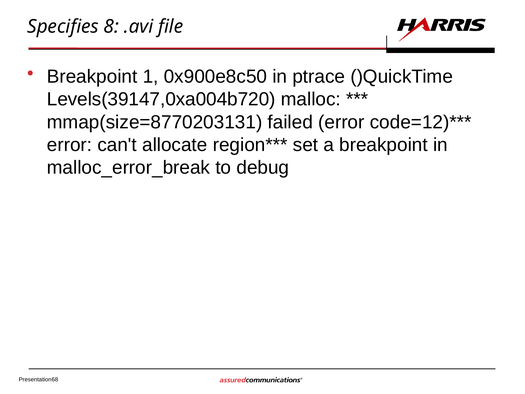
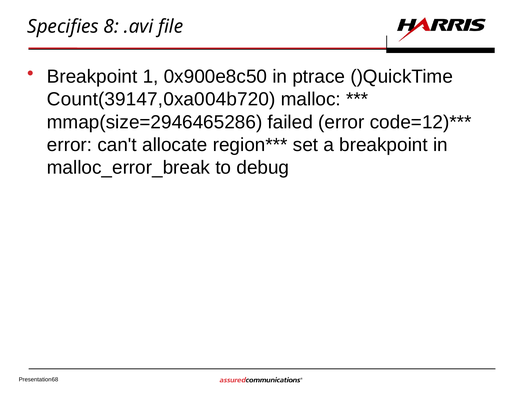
Levels(39147,0xa004b720: Levels(39147,0xa004b720 -> Count(39147,0xa004b720
mmap(size=8770203131: mmap(size=8770203131 -> mmap(size=2946465286
